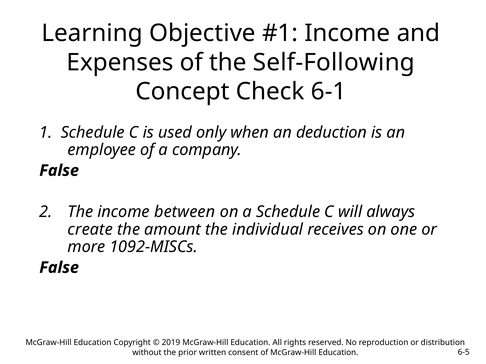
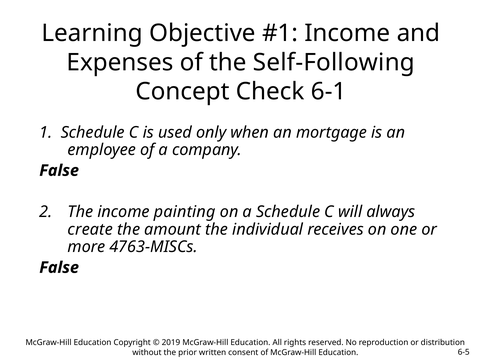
deduction: deduction -> mortgage
between: between -> painting
1092-MISCs: 1092-MISCs -> 4763-MISCs
